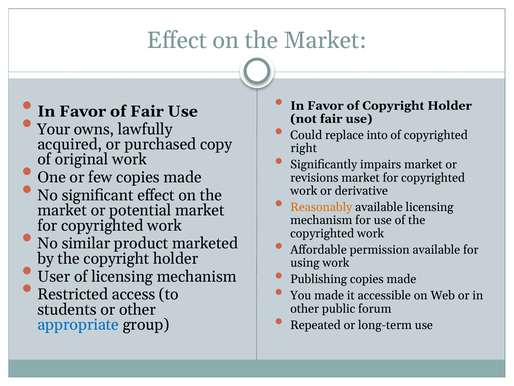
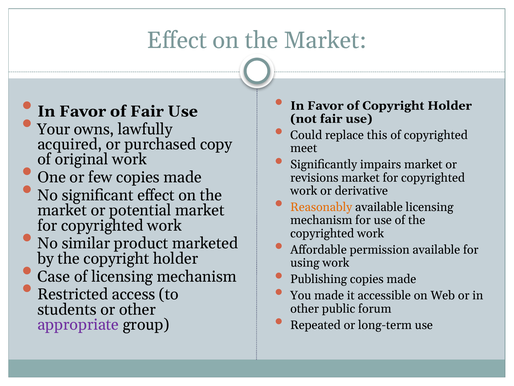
into: into -> this
right: right -> meet
User: User -> Case
appropriate colour: blue -> purple
